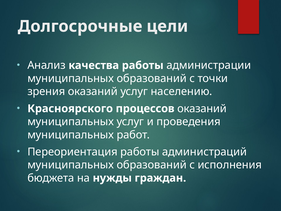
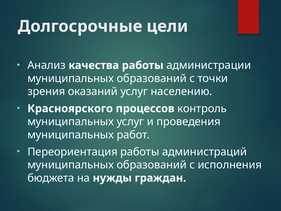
процессов оказаний: оказаний -> контроль
